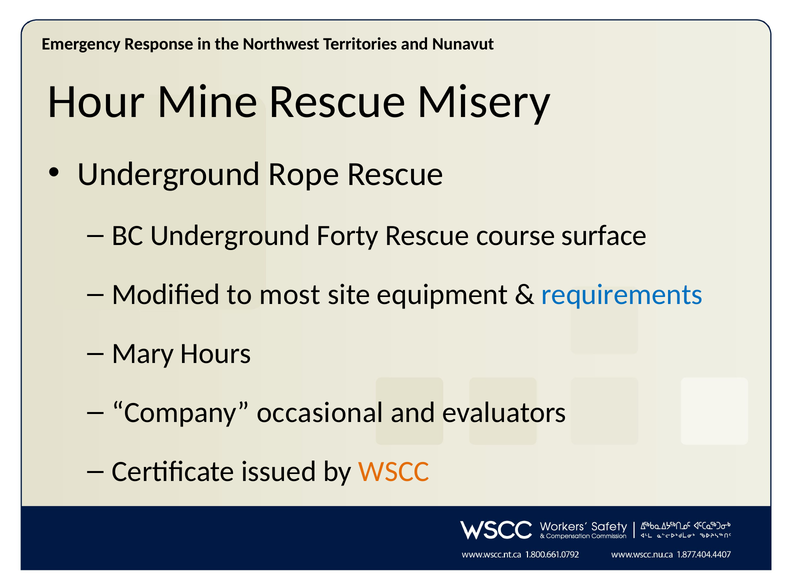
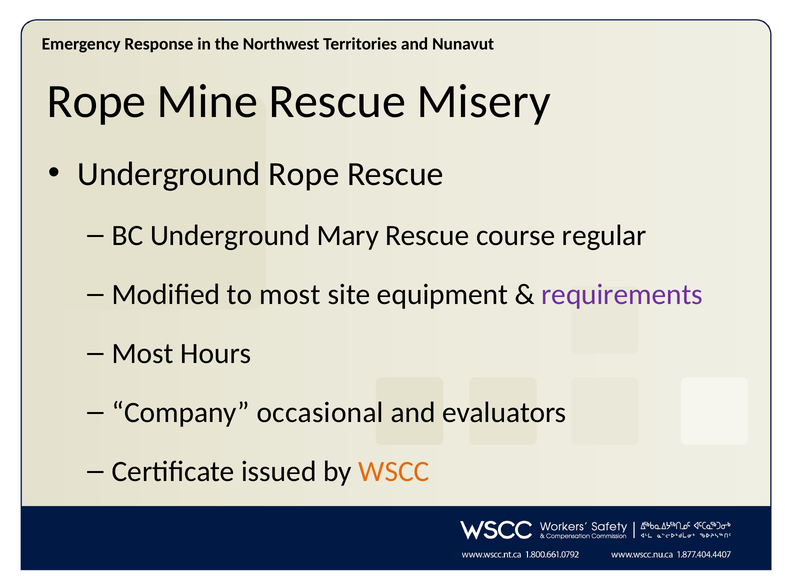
Hour at (96, 102): Hour -> Rope
Forty: Forty -> Mary
surface: surface -> regular
requirements colour: blue -> purple
Mary at (143, 354): Mary -> Most
